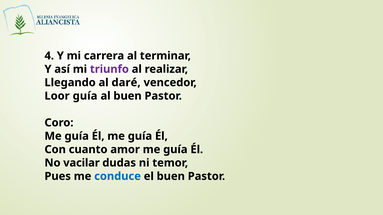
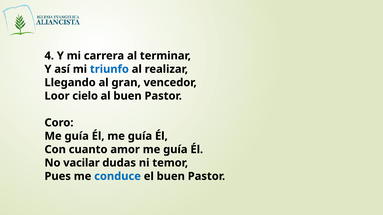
triunfo colour: purple -> blue
daré: daré -> gran
Loor guía: guía -> cielo
